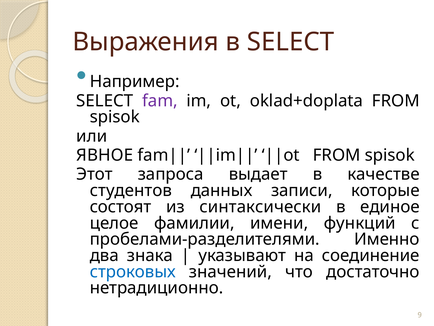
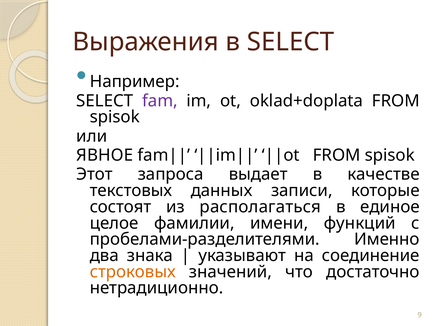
студентов: студентов -> текстовых
синтаксически: синтаксически -> располагаться
строковых colour: blue -> orange
